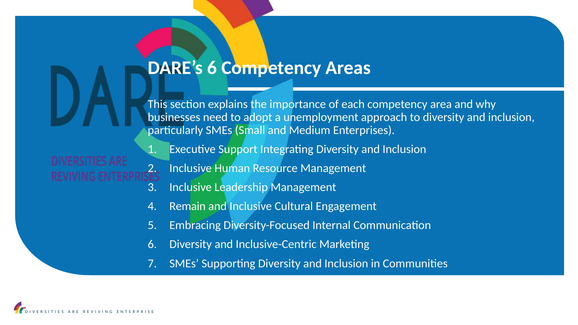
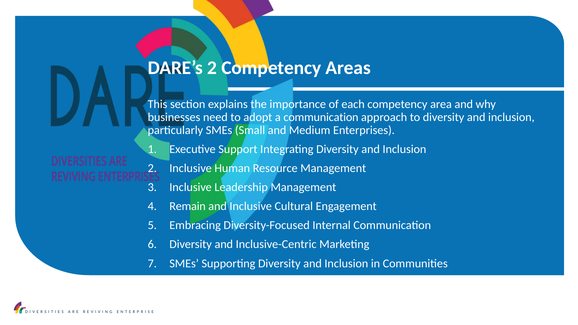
DARE’s 6: 6 -> 2
a unemployment: unemployment -> communication
